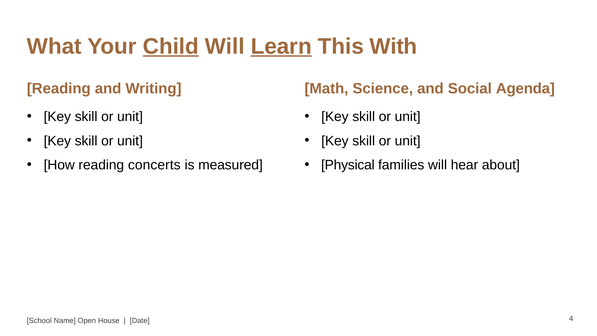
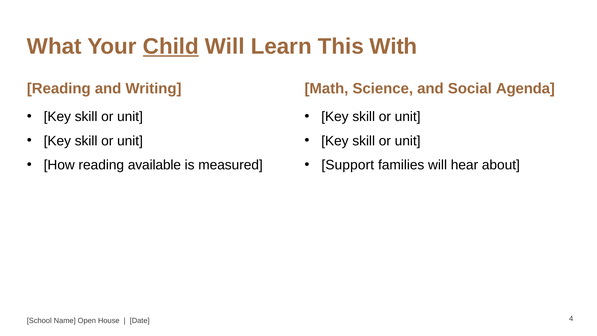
Learn underline: present -> none
concerts: concerts -> available
Physical: Physical -> Support
